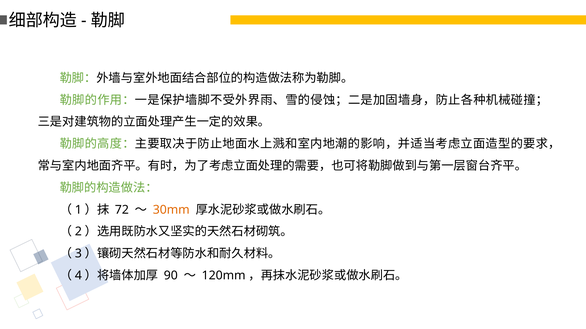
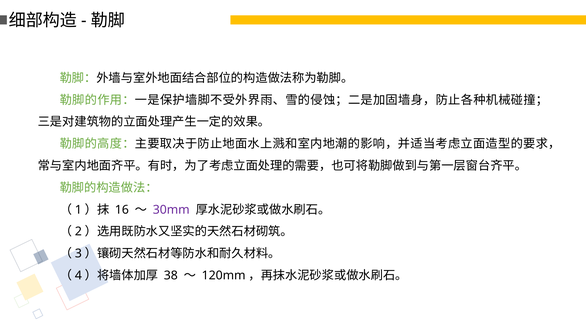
72: 72 -> 16
30mm colour: orange -> purple
90: 90 -> 38
